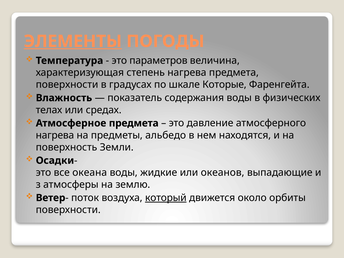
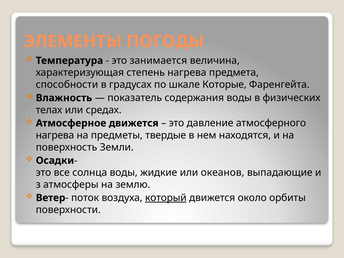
ЭЛЕМЕНТЫ underline: present -> none
параметров: параметров -> занимается
поверхности at (67, 85): поверхности -> способности
Атмосферное предмета: предмета -> движется
альбедо: альбедо -> твердые
океана: океана -> солнца
